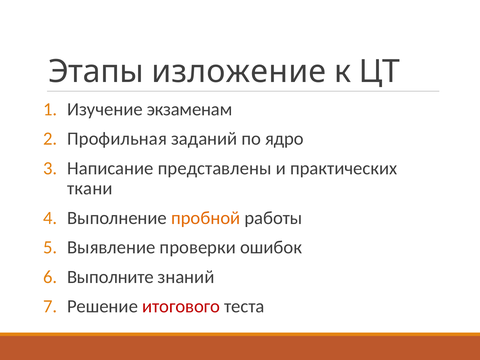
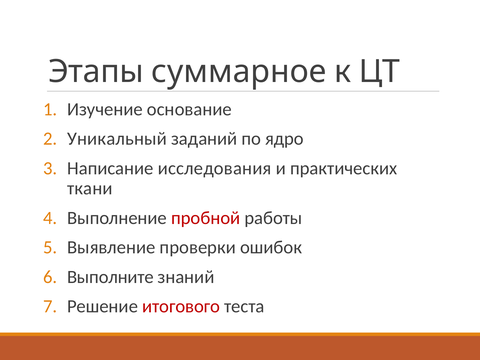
изложение: изложение -> суммарное
экзаменам: экзаменам -> основание
Профильная: Профильная -> Уникальный
представлены: представлены -> исследования
пробной colour: orange -> red
